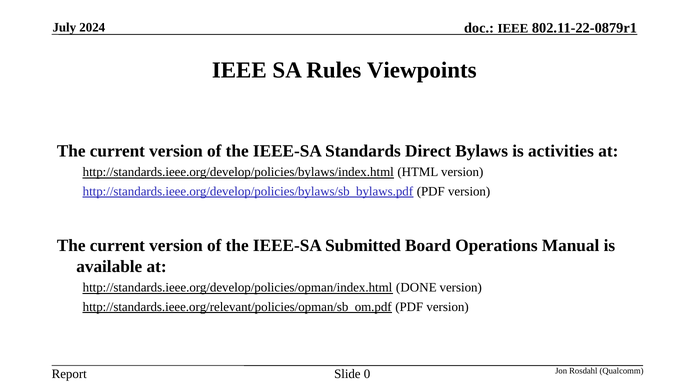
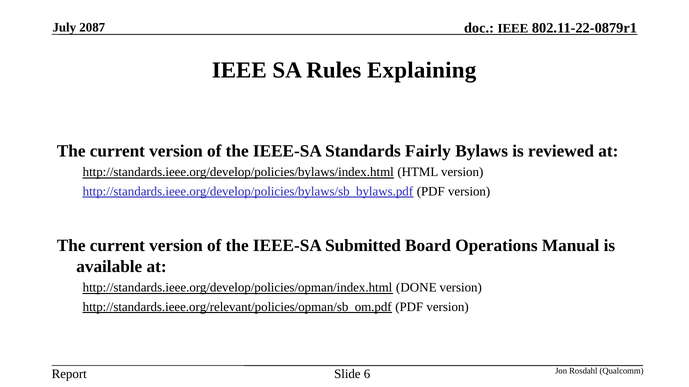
2024: 2024 -> 2087
Viewpoints: Viewpoints -> Explaining
Direct: Direct -> Fairly
activities: activities -> reviewed
0: 0 -> 6
